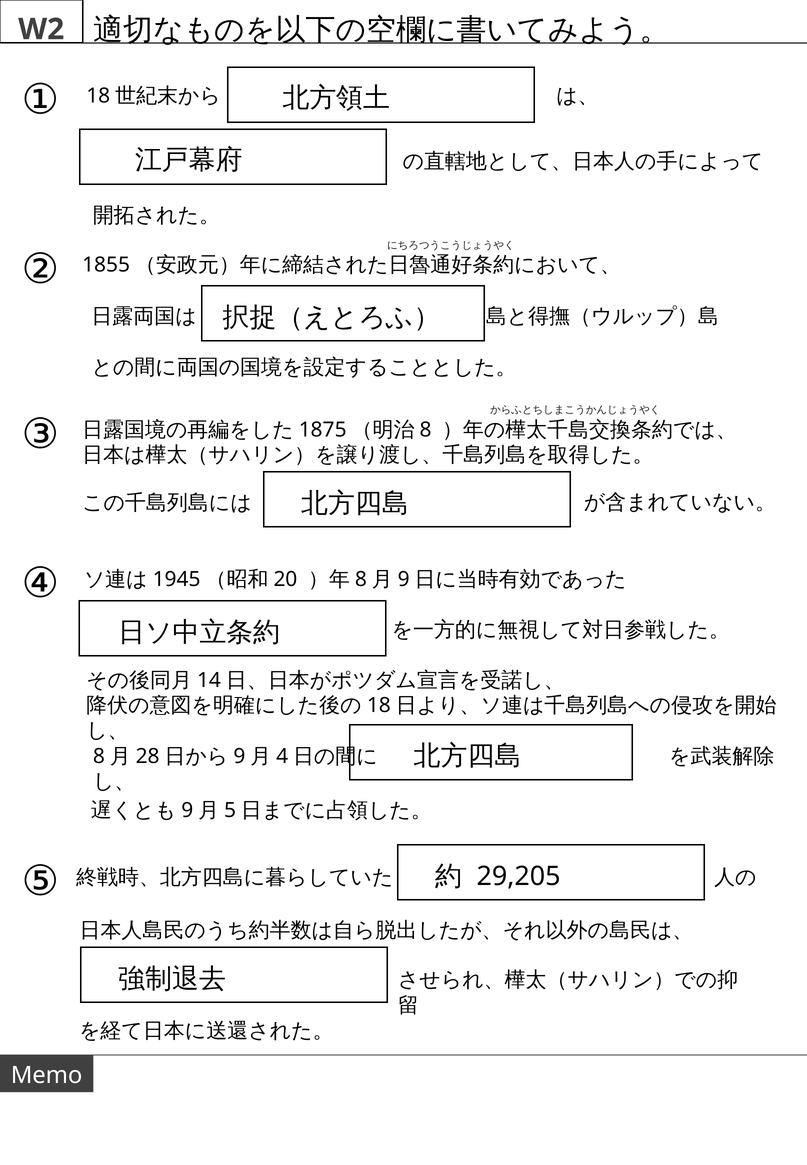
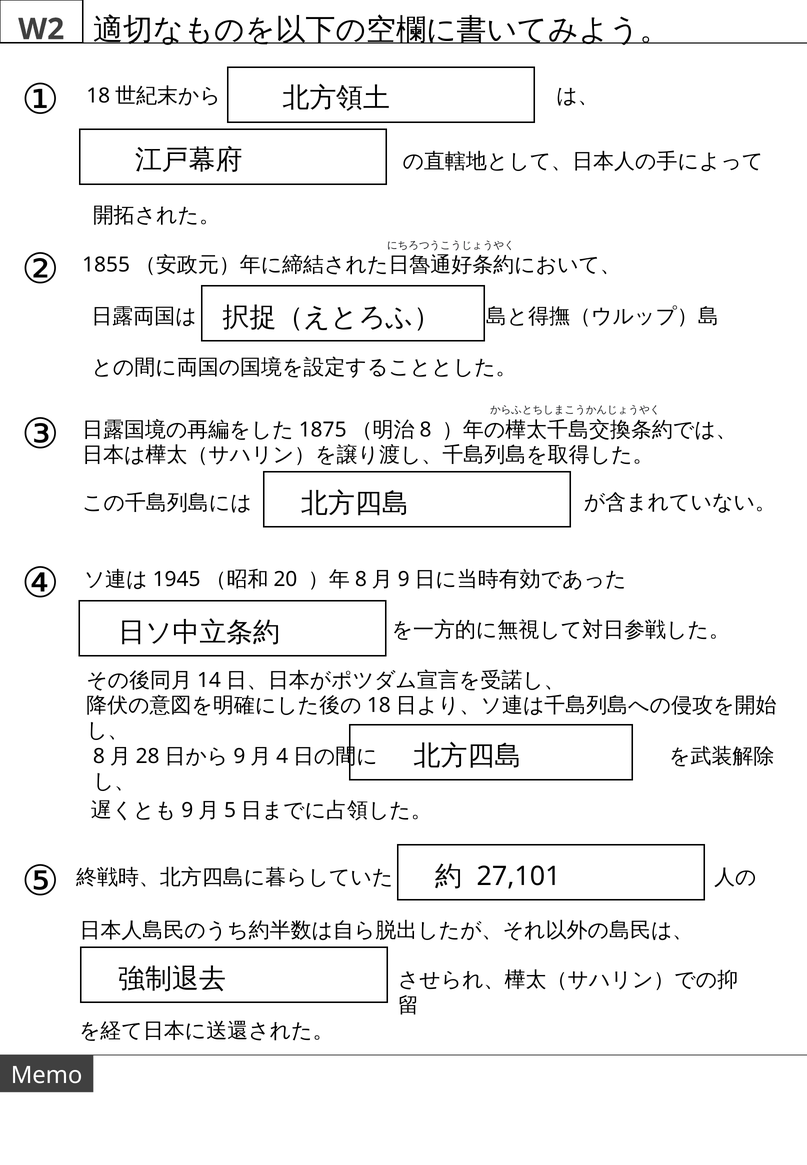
29,205: 29,205 -> 27,101
